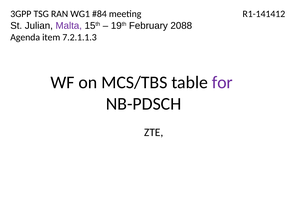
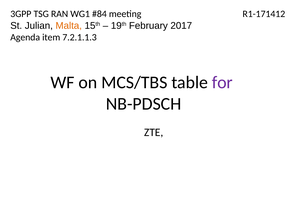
R1-141412: R1-141412 -> R1-171412
Malta colour: purple -> orange
2088: 2088 -> 2017
